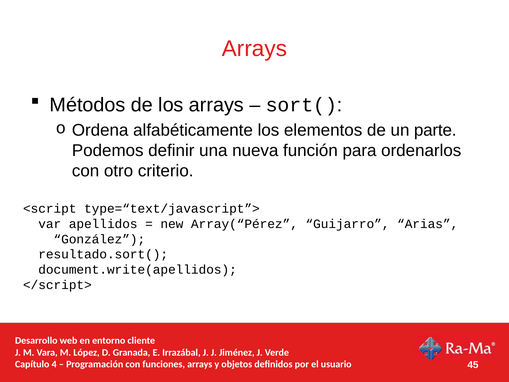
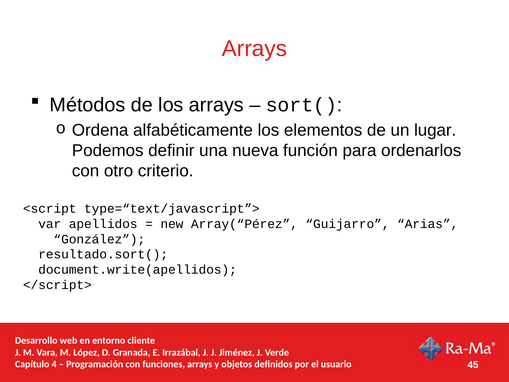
parte: parte -> lugar
